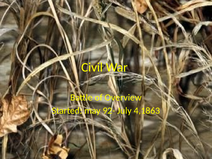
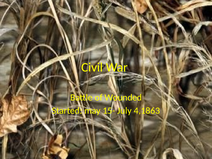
Overview: Overview -> Wounded
92-: 92- -> 15-
